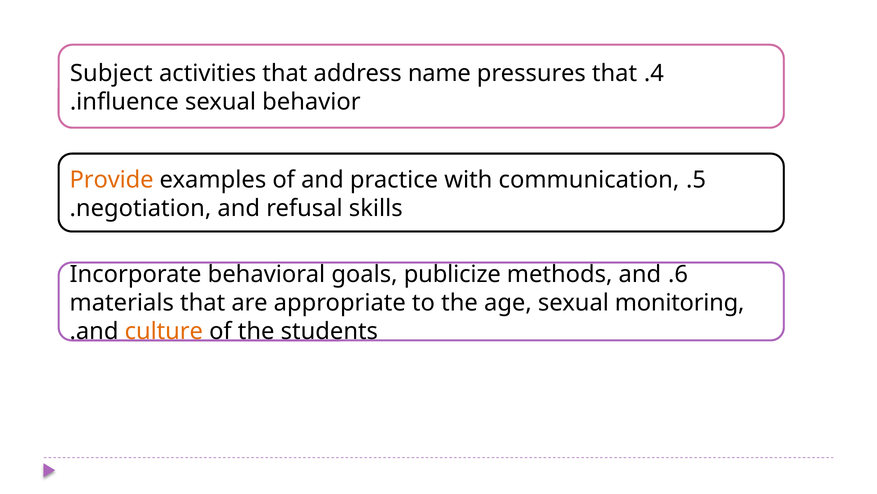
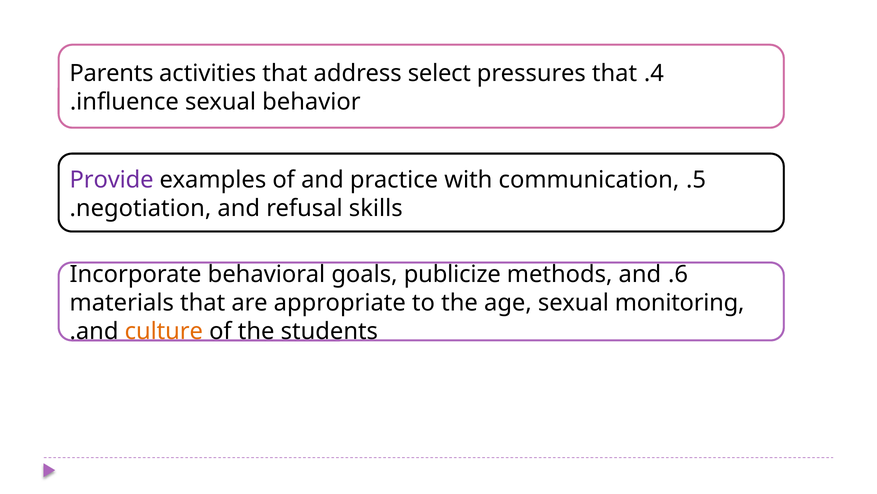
Subject: Subject -> Parents
name: name -> select
Provide colour: orange -> purple
